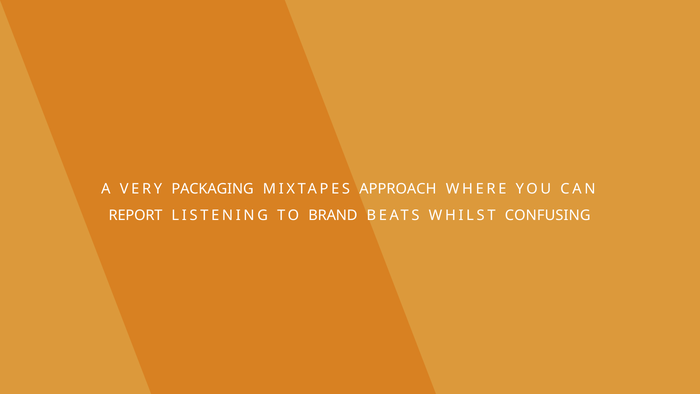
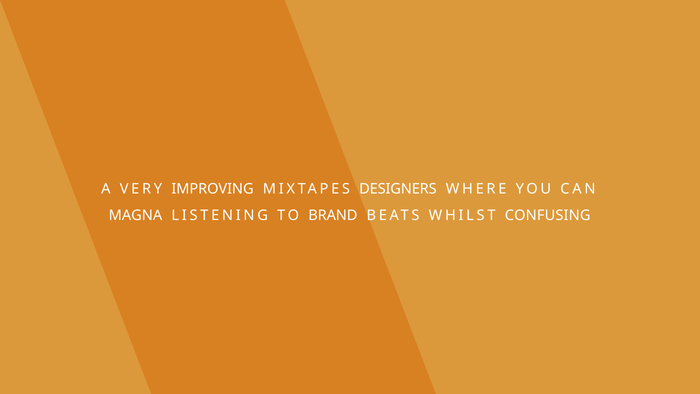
PACKAGING: PACKAGING -> IMPROVING
APPROACH: APPROACH -> DESIGNERS
REPORT: REPORT -> MAGNA
